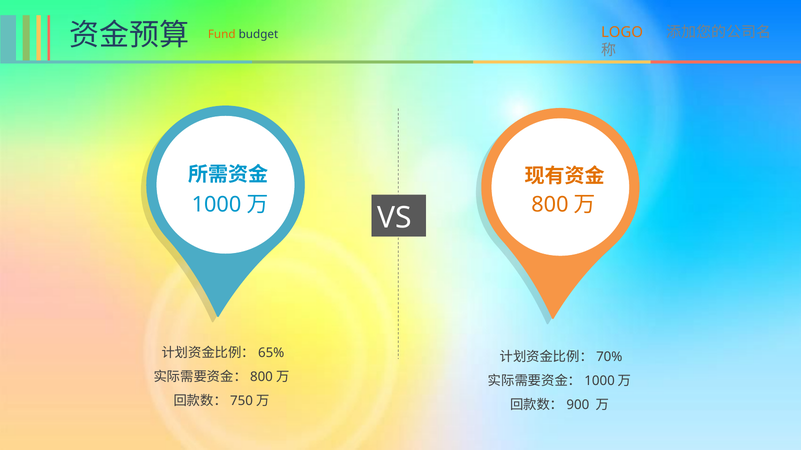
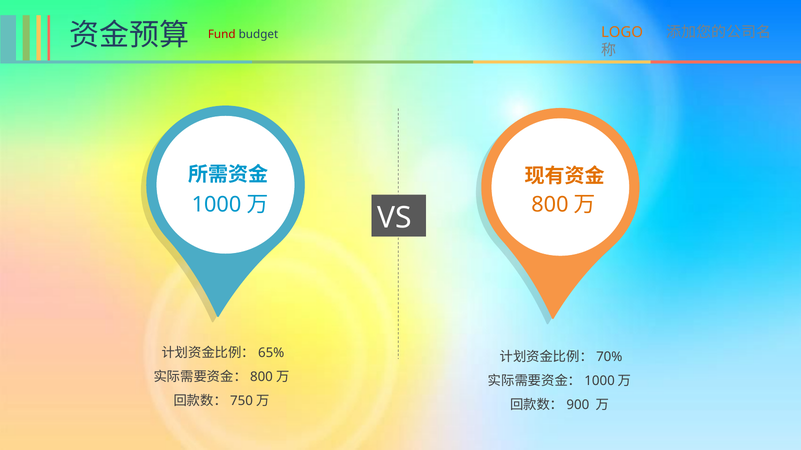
Fund colour: orange -> red
